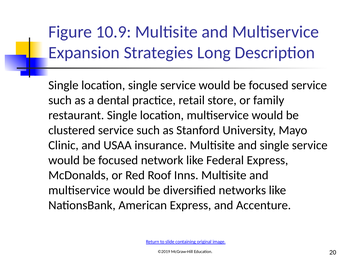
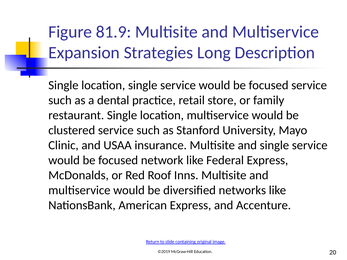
10.9: 10.9 -> 81.9
